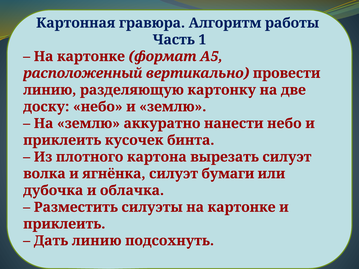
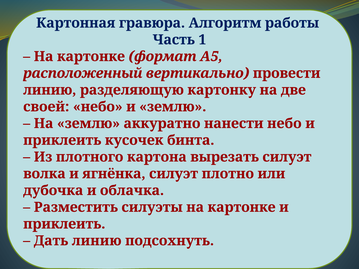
доску: доску -> своей
бумаги: бумаги -> плотно
